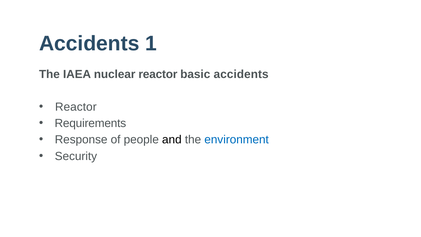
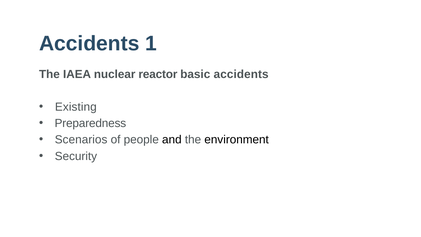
Reactor at (76, 107): Reactor -> Existing
Requirements: Requirements -> Preparedness
Response: Response -> Scenarios
environment colour: blue -> black
